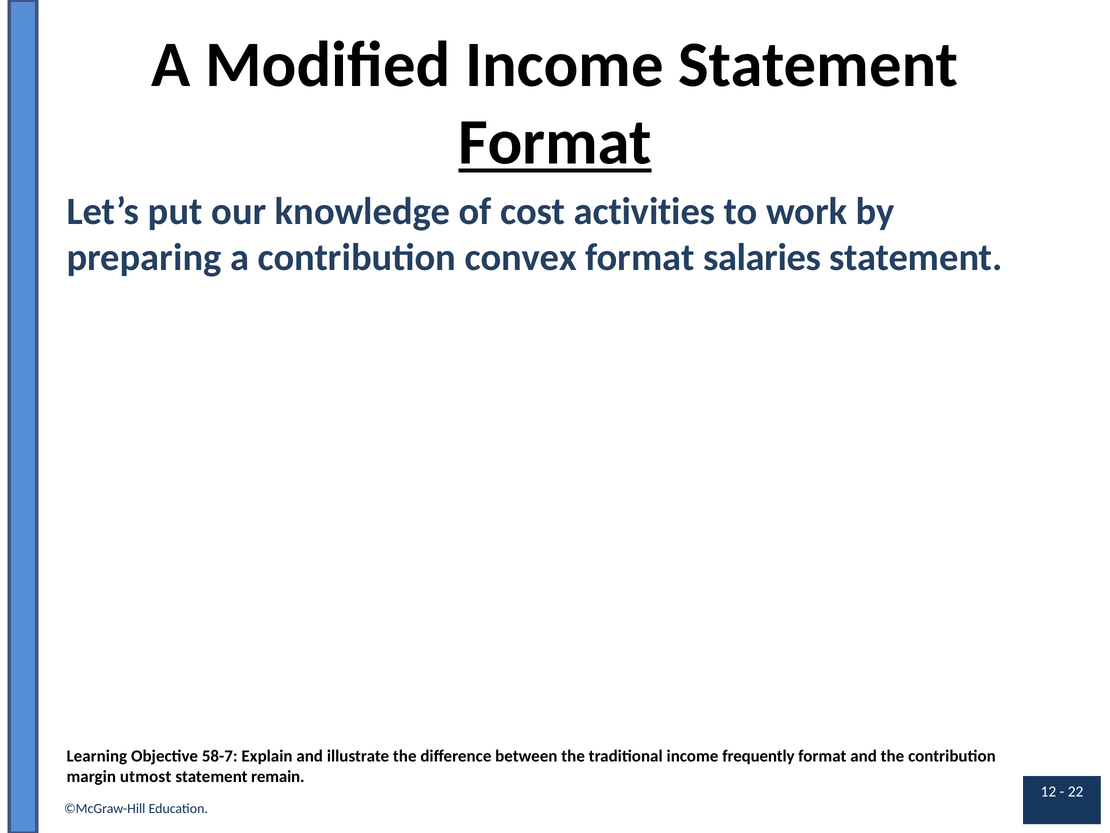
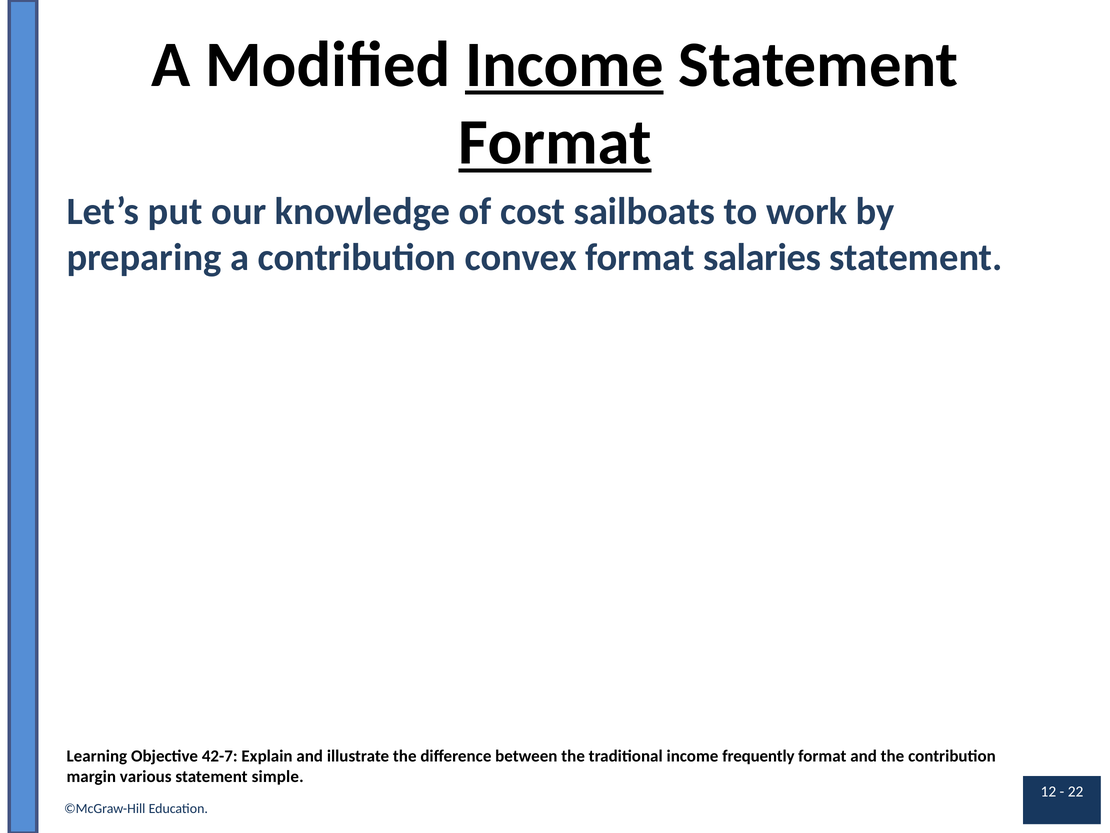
Income at (564, 65) underline: none -> present
activities: activities -> sailboats
58-7: 58-7 -> 42-7
utmost: utmost -> various
remain: remain -> simple
